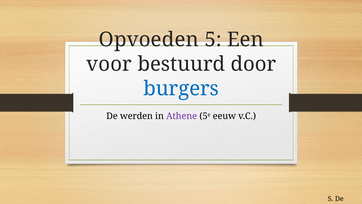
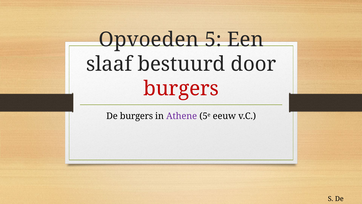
voor: voor -> slaaf
burgers at (181, 88) colour: blue -> red
De werden: werden -> burgers
